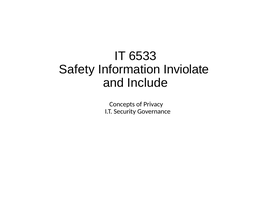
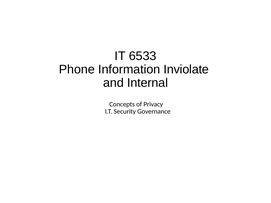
Safety: Safety -> Phone
Include: Include -> Internal
